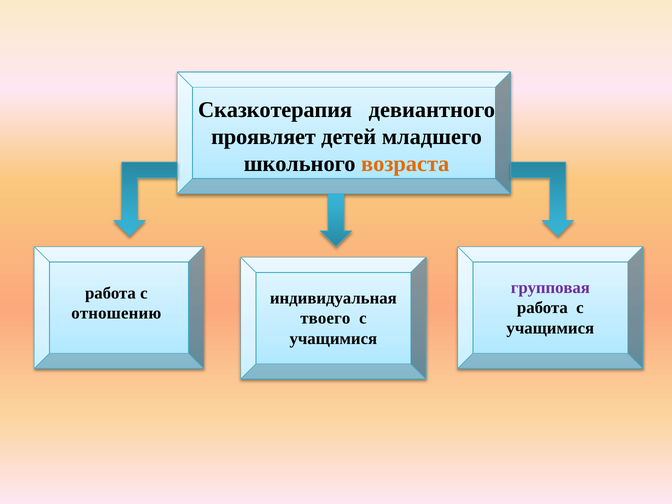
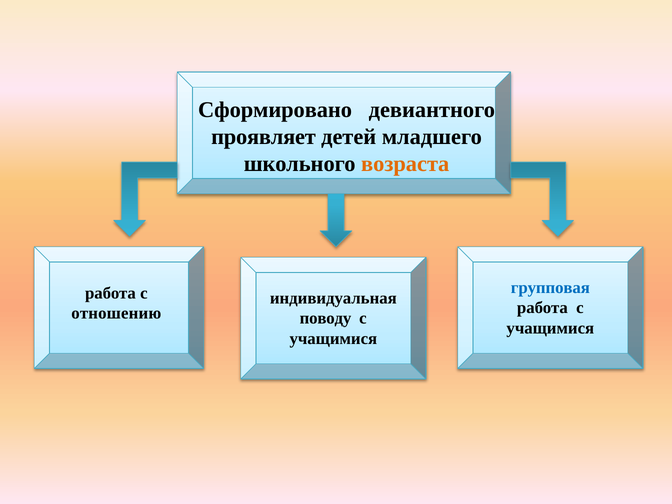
Сказкотерапия: Сказкотерапия -> Сформировано
групповая colour: purple -> blue
твоего: твоего -> поводу
